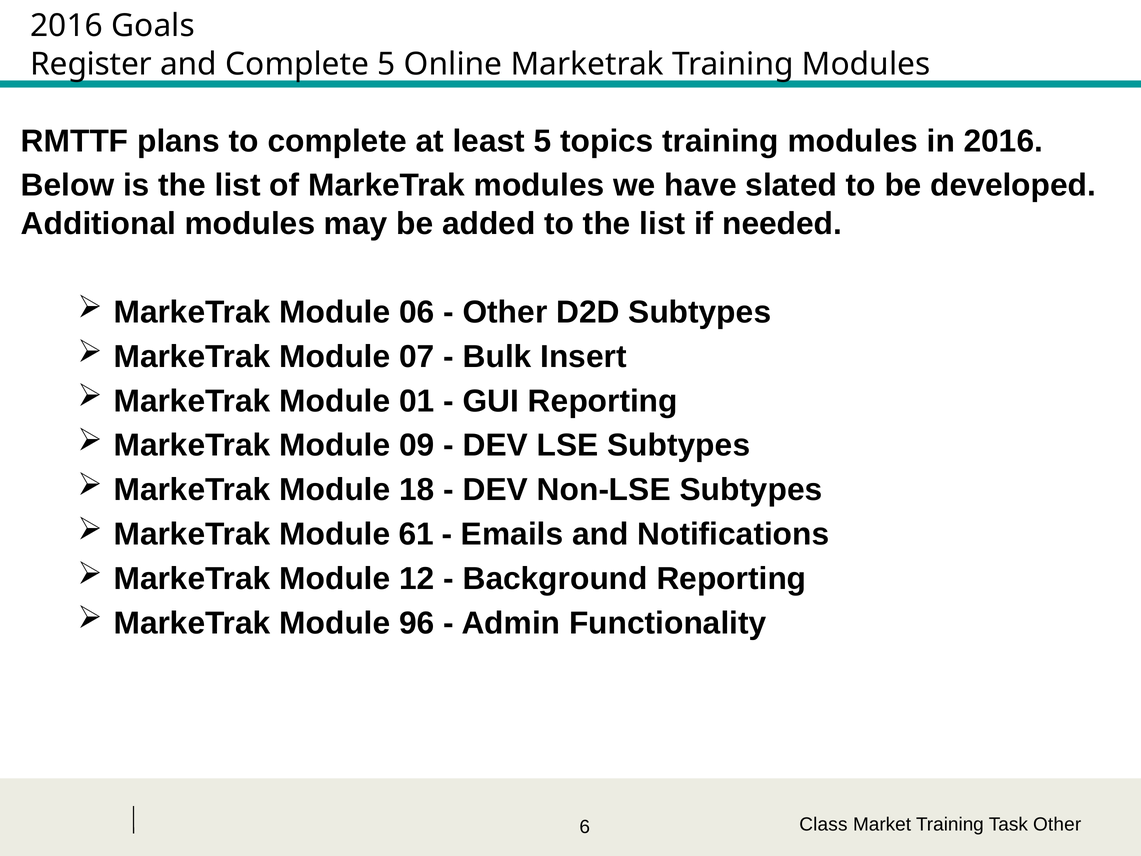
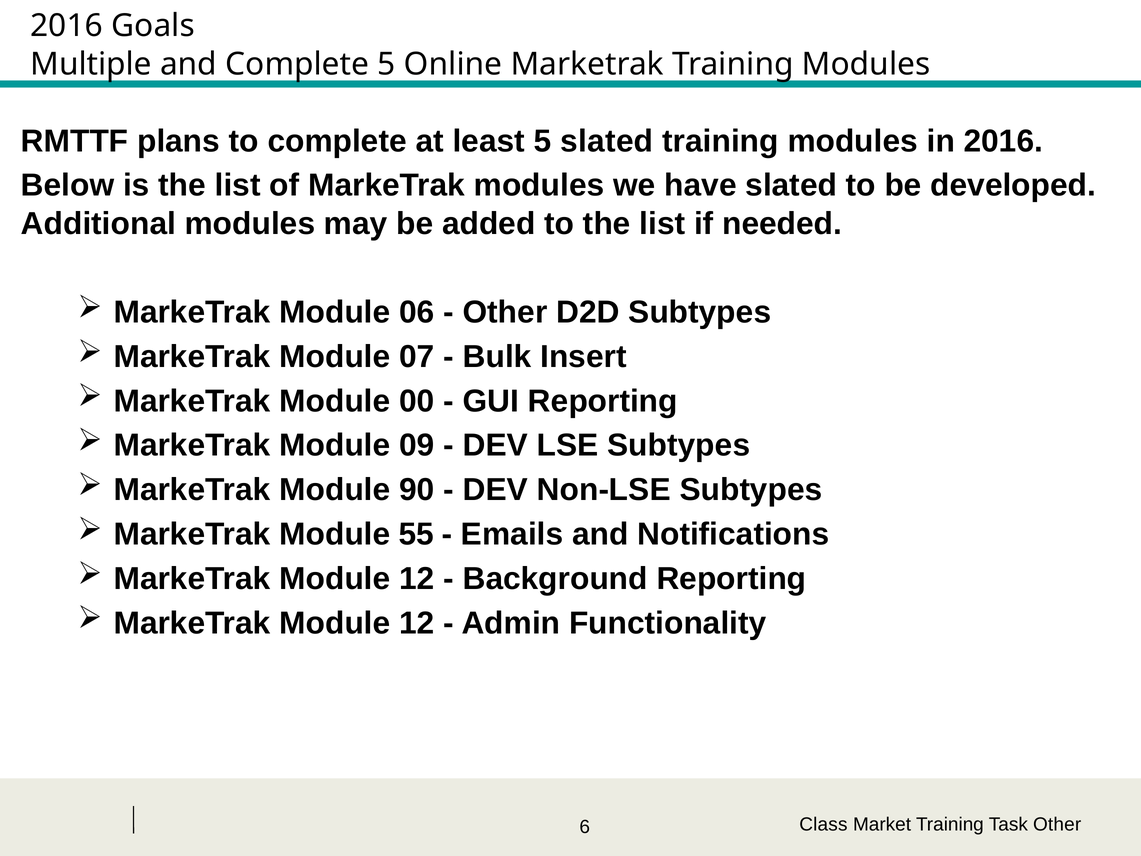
Register: Register -> Multiple
5 topics: topics -> slated
01: 01 -> 00
18: 18 -> 90
61: 61 -> 55
96 at (417, 623): 96 -> 12
